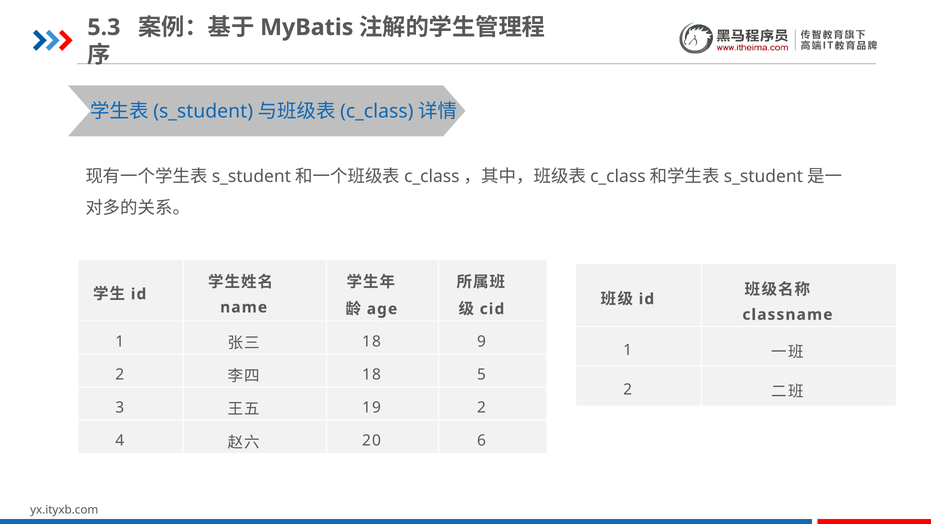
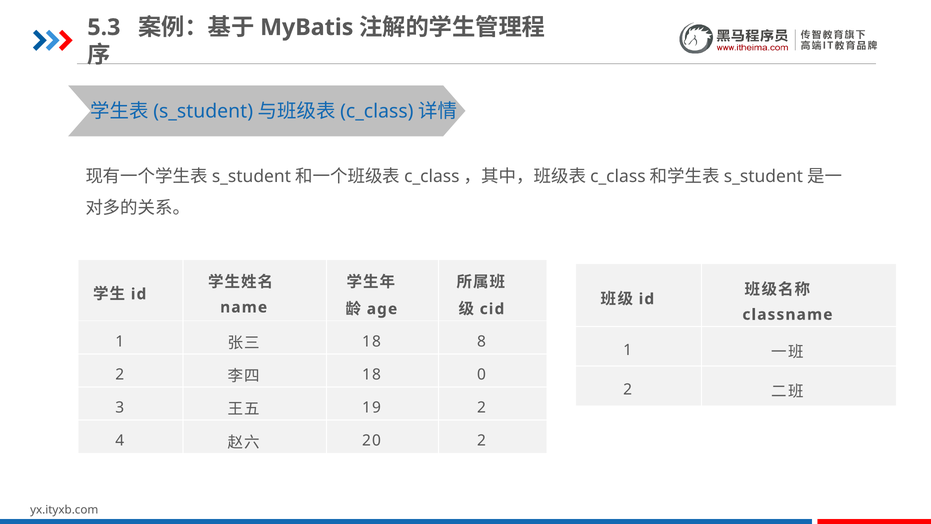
9: 9 -> 8
5: 5 -> 0
20 6: 6 -> 2
